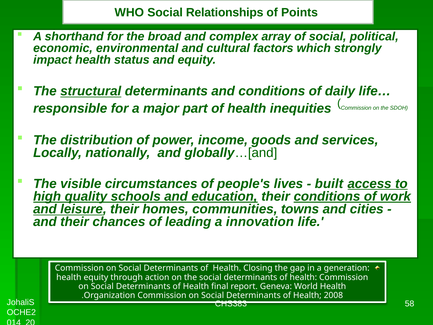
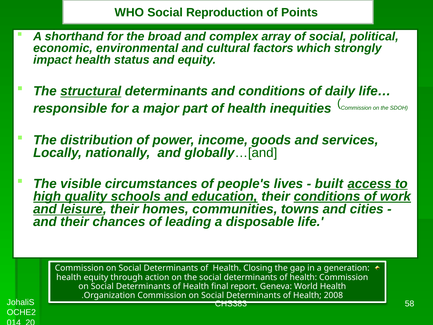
Relationships: Relationships -> Reproduction
innovation: innovation -> disposable
